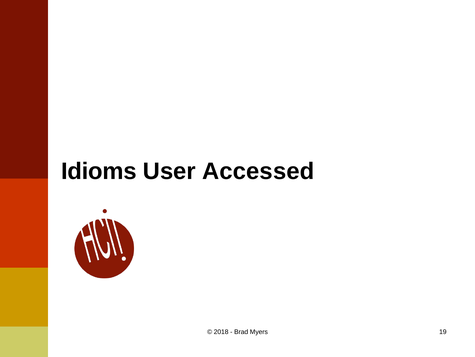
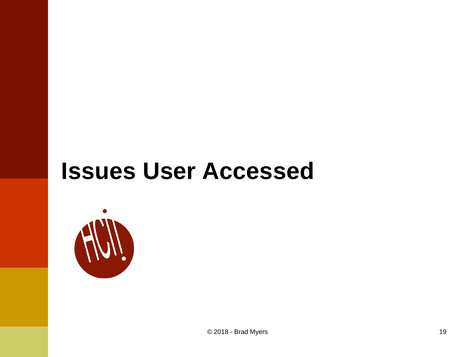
Idioms: Idioms -> Issues
